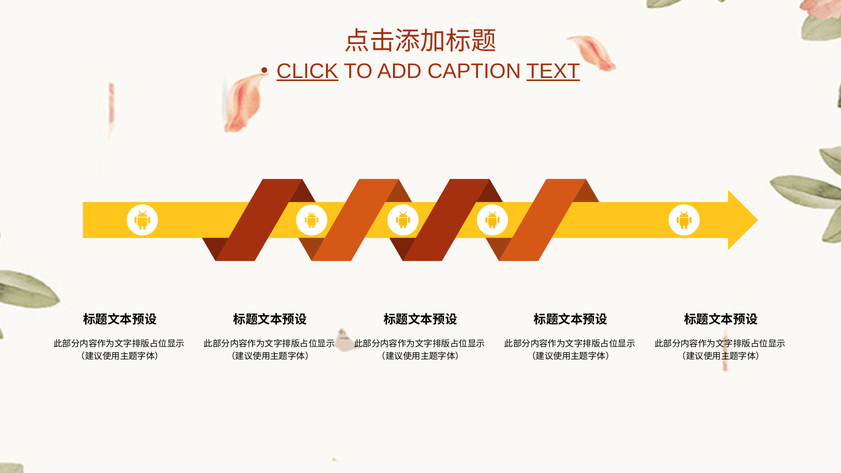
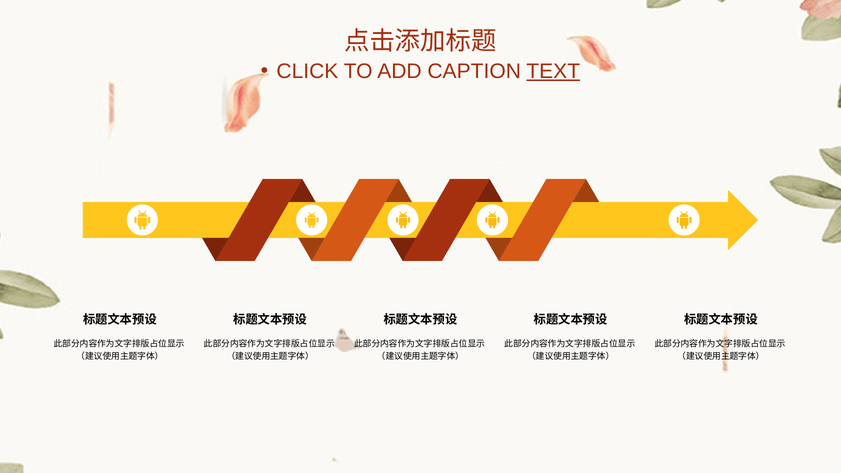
CLICK underline: present -> none
